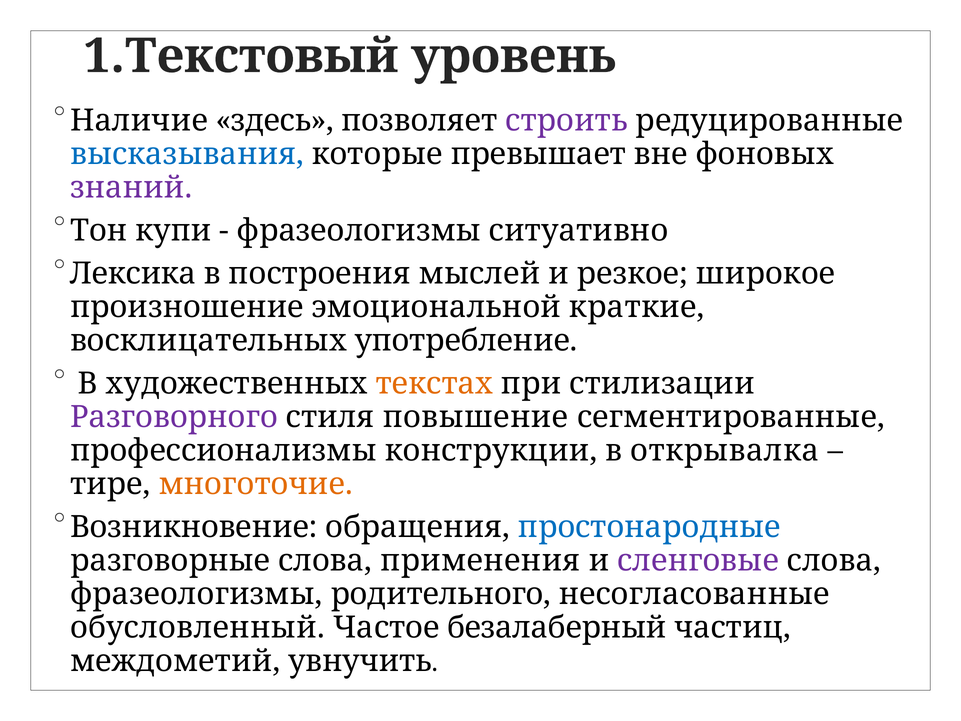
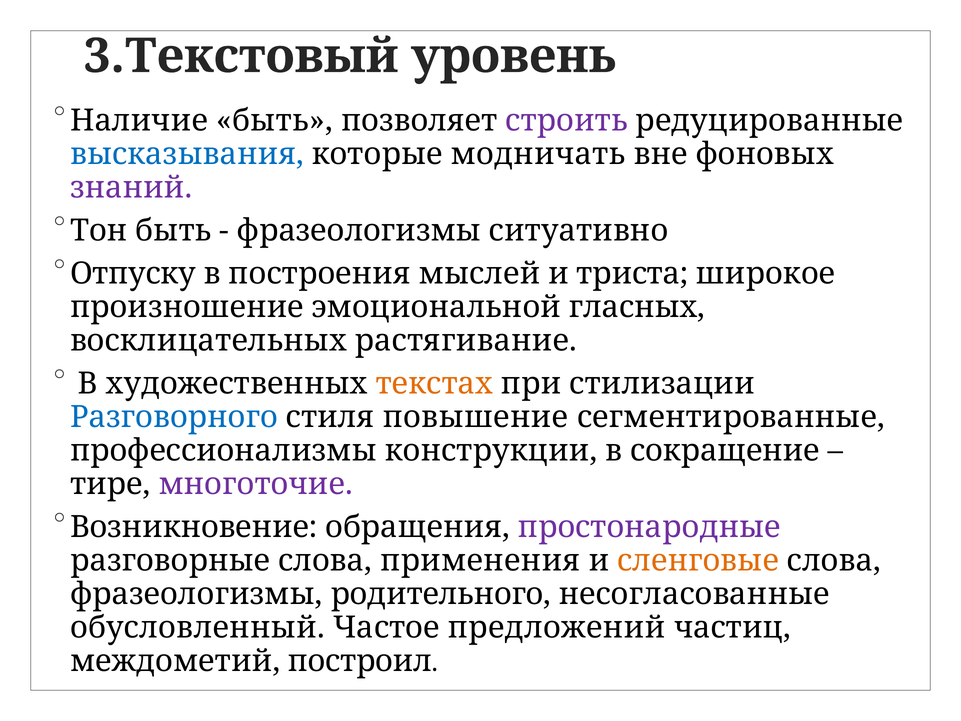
1.Текстовый: 1.Текстовый -> 3.Текстовый
Наличие здесь: здесь -> быть
превышает: превышает -> модничать
Тон купи: купи -> быть
Лексика: Лексика -> Отпуску
резкое: резкое -> триста
краткие: краткие -> гласных
употребление: употребление -> растягивание
Разговорного colour: purple -> blue
открывалка: открывалка -> сокращение
многоточие colour: orange -> purple
простонародные colour: blue -> purple
сленговые colour: purple -> orange
безалаберный: безалаберный -> предложений
увнучить: увнучить -> построил
